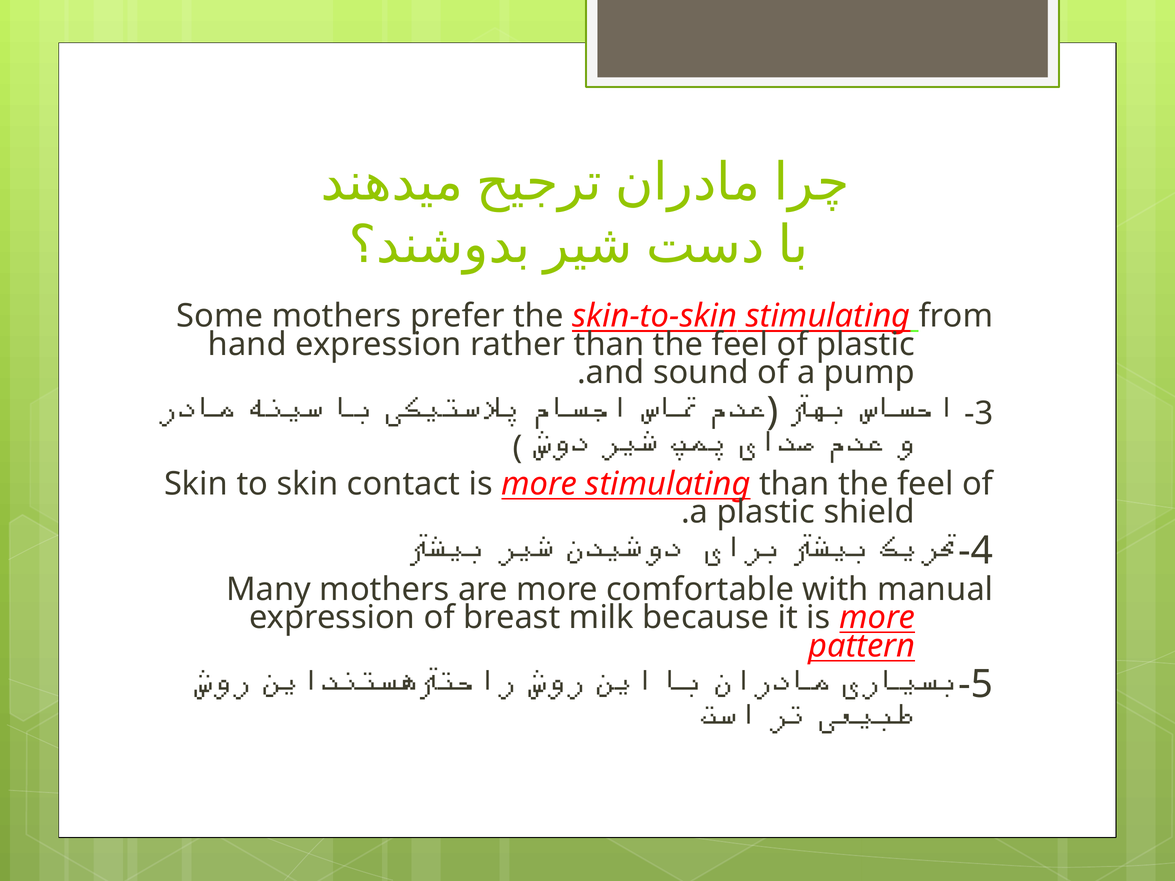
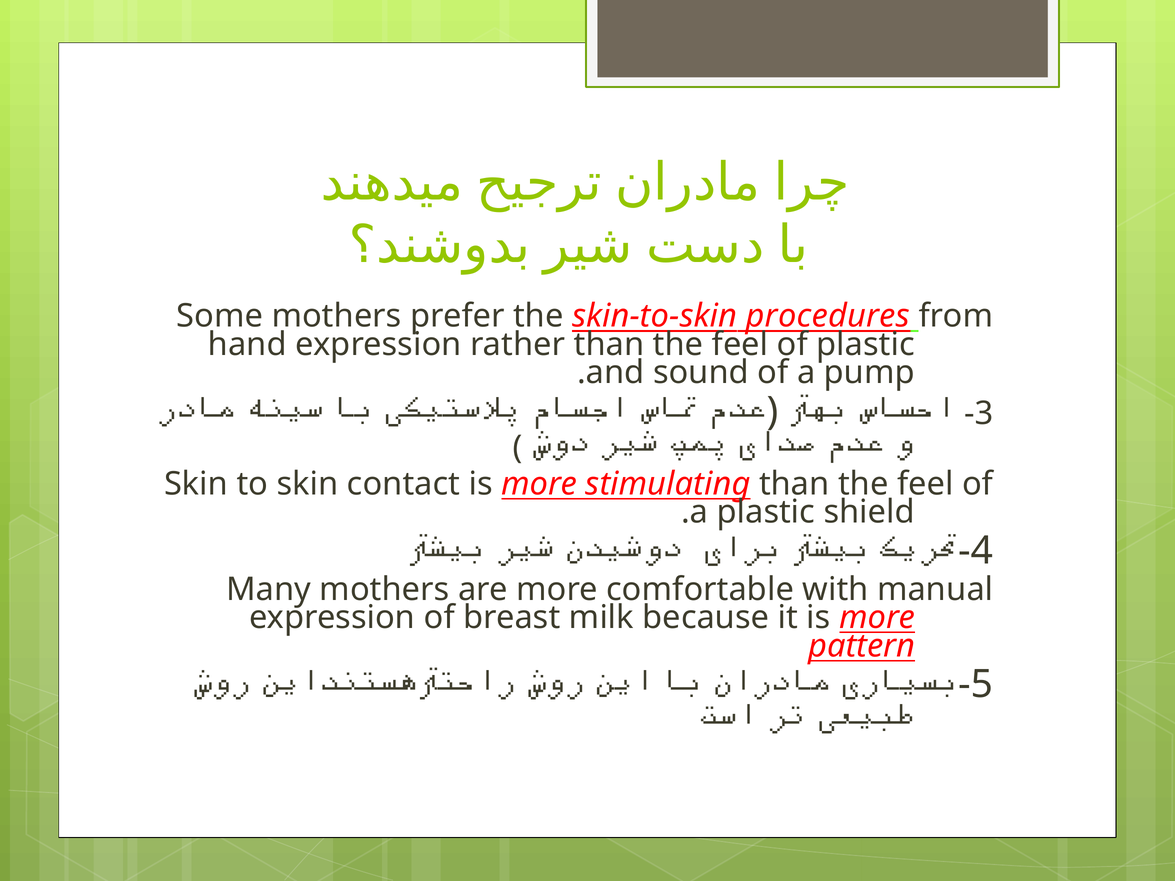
skin-to-skin stimulating: stimulating -> procedures
